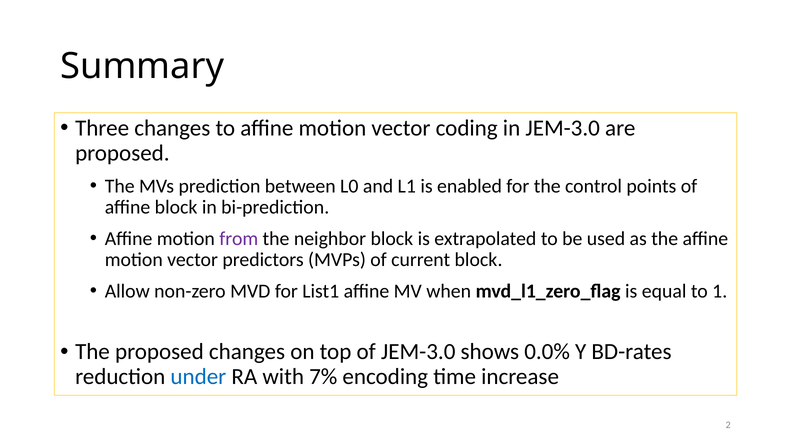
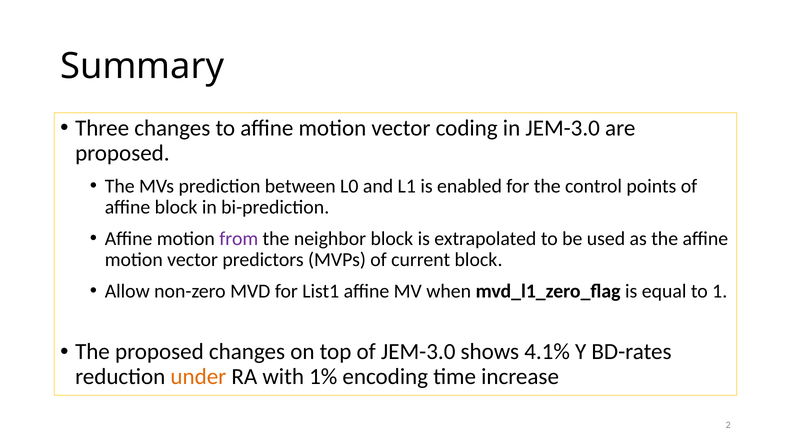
0.0%: 0.0% -> 4.1%
under colour: blue -> orange
7%: 7% -> 1%
